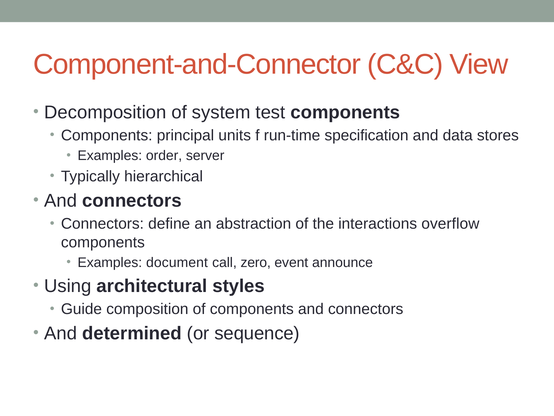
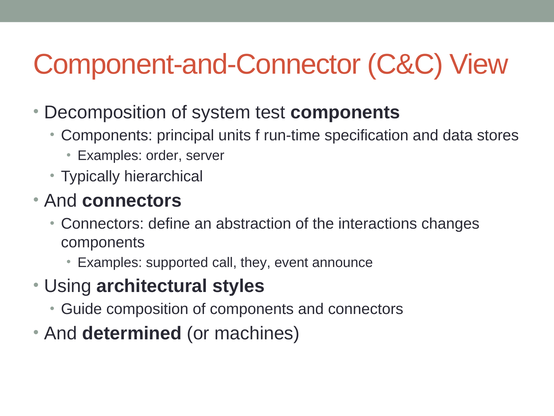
overflow: overflow -> changes
document: document -> supported
zero: zero -> they
sequence: sequence -> machines
